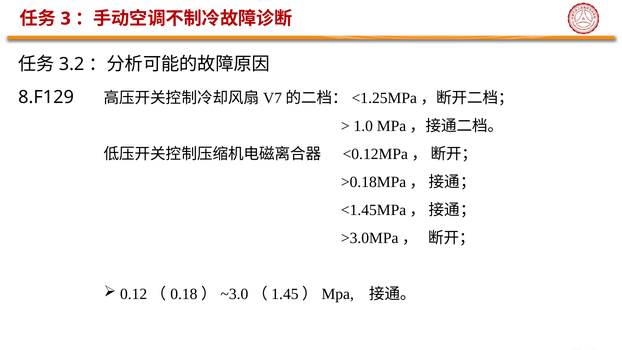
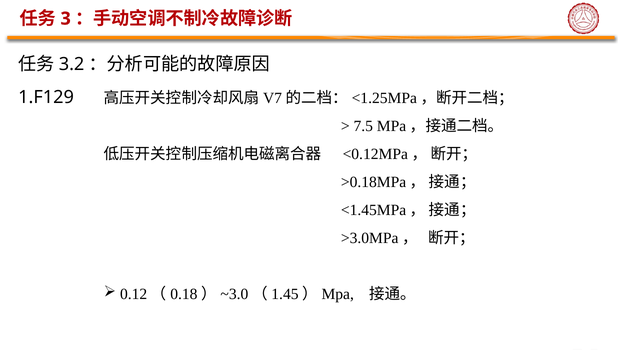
8.F129: 8.F129 -> 1.F129
1.0: 1.0 -> 7.5
